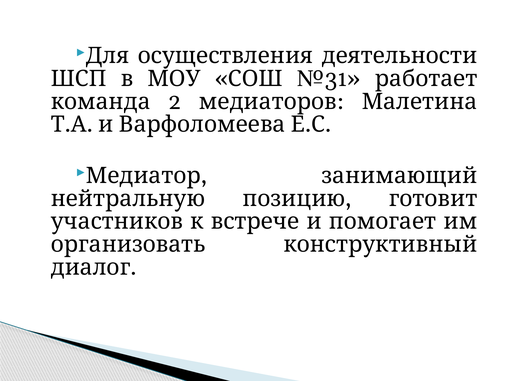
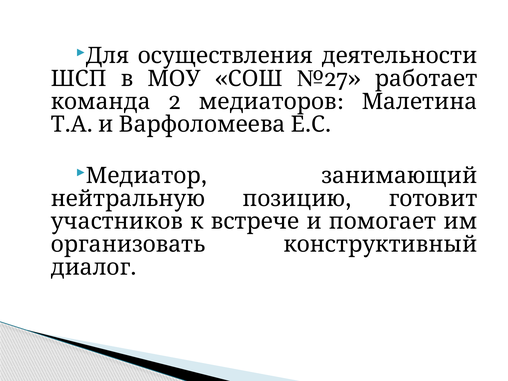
№31: №31 -> №27
